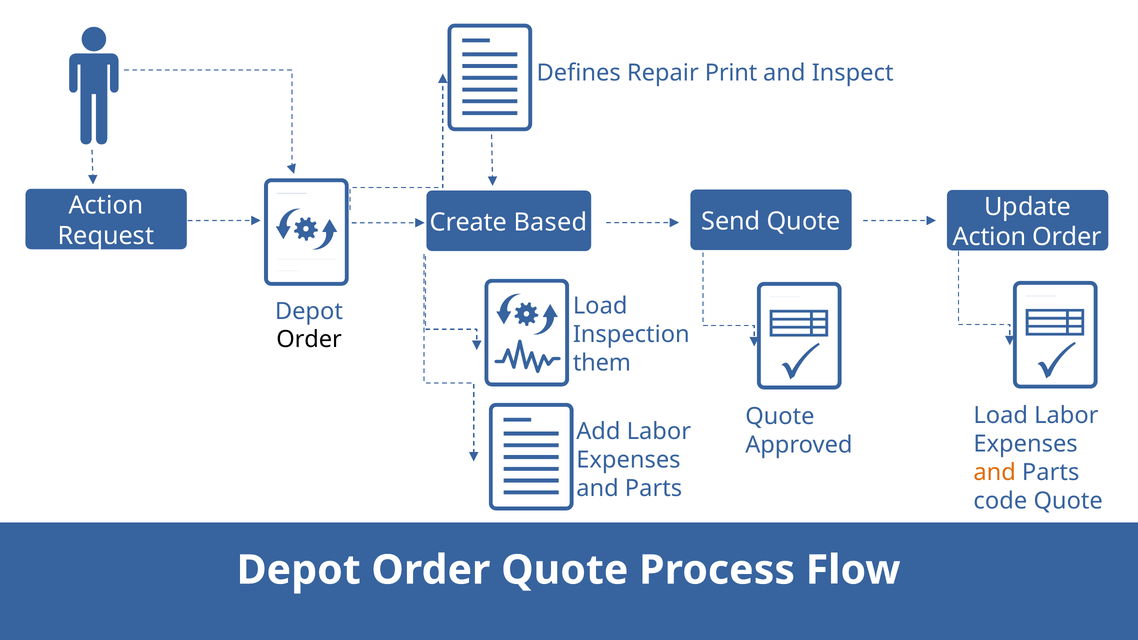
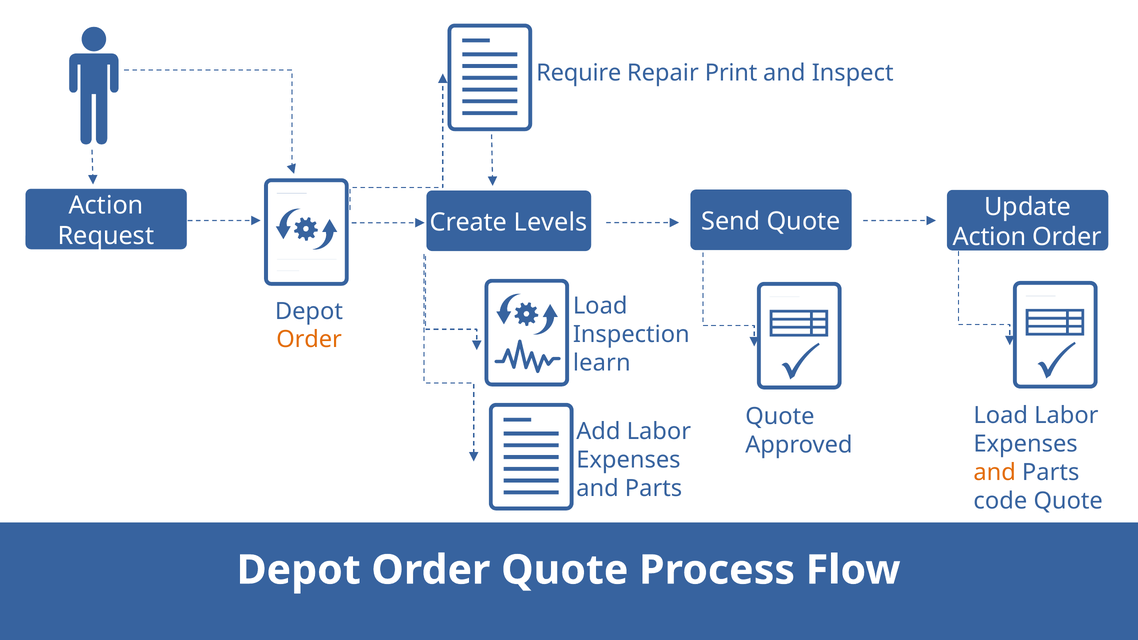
Defines: Defines -> Require
Based: Based -> Levels
Order at (309, 340) colour: black -> orange
them: them -> learn
